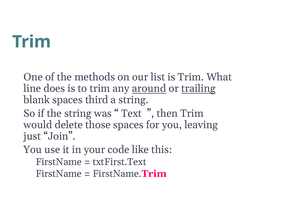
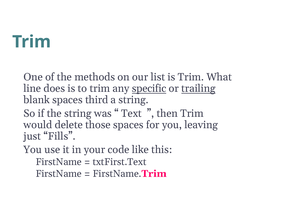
around: around -> specific
Join: Join -> Fills
